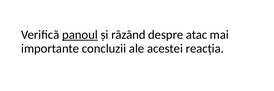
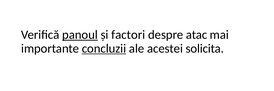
râzând: râzând -> factori
concluzii underline: none -> present
reacția: reacția -> solicita
